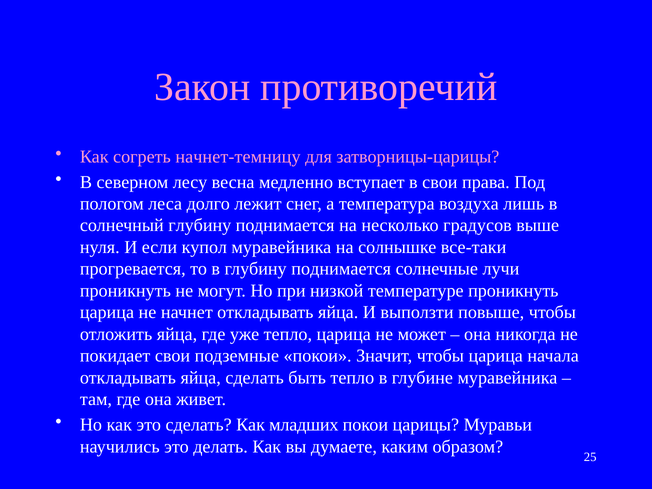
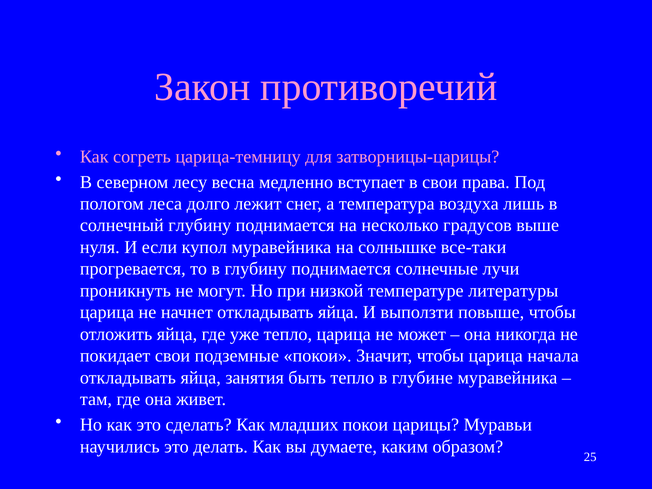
начнет-темницу: начнет-темницу -> царица-темницу
температуре проникнуть: проникнуть -> литературы
яйца сделать: сделать -> занятия
